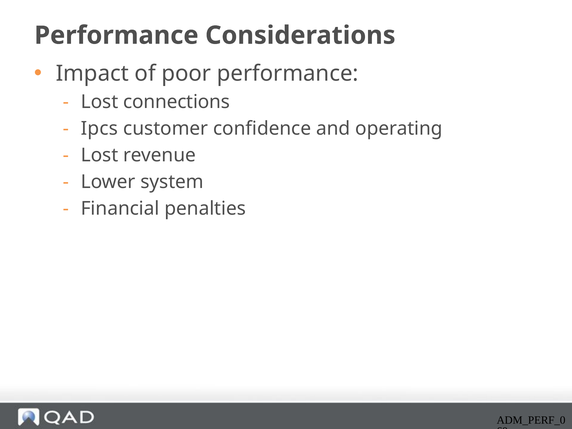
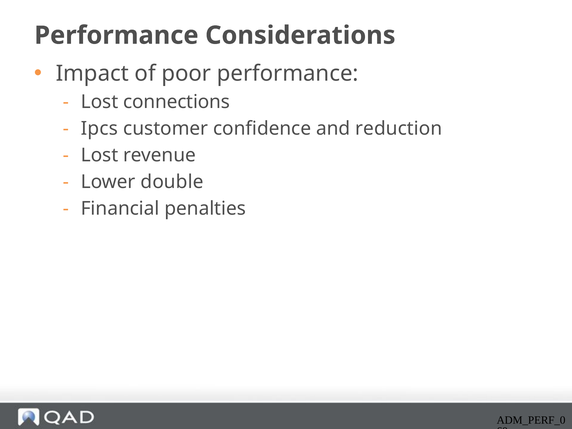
operating: operating -> reduction
system: system -> double
